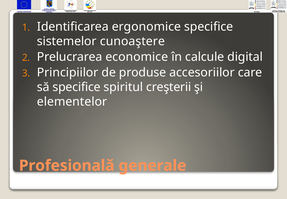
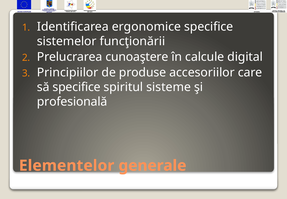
cunoaştere: cunoaştere -> funcţionării
economice: economice -> cunoaştere
creşterii: creşterii -> sisteme
elementelor: elementelor -> profesională
Profesională: Profesională -> Elementelor
